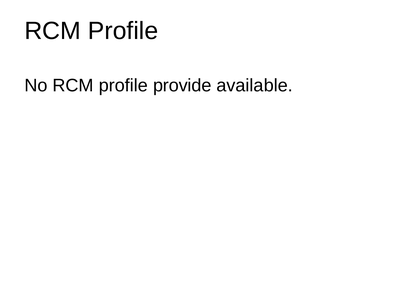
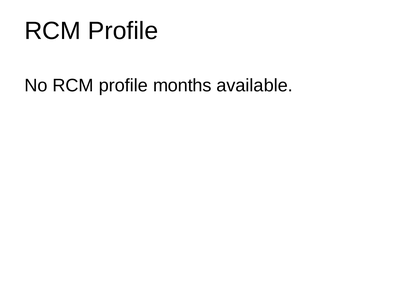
provide: provide -> months
